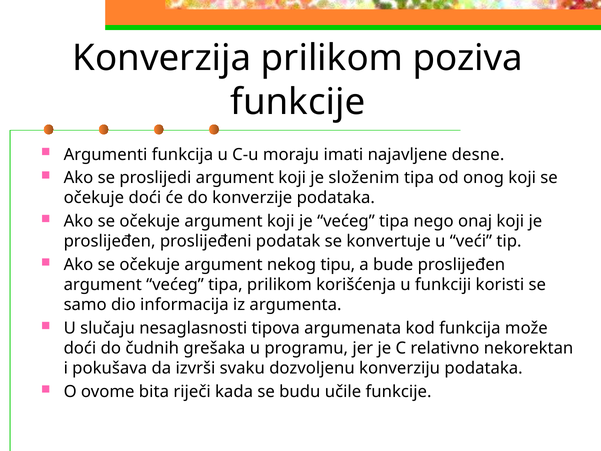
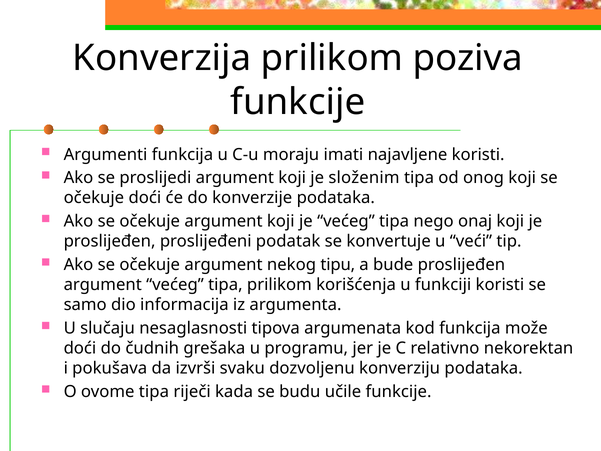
najavljene desne: desne -> koristi
ovome bita: bita -> tipa
